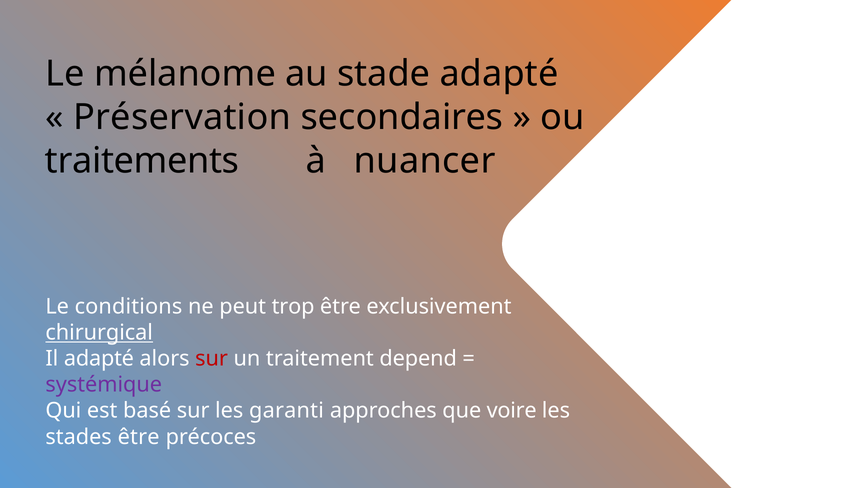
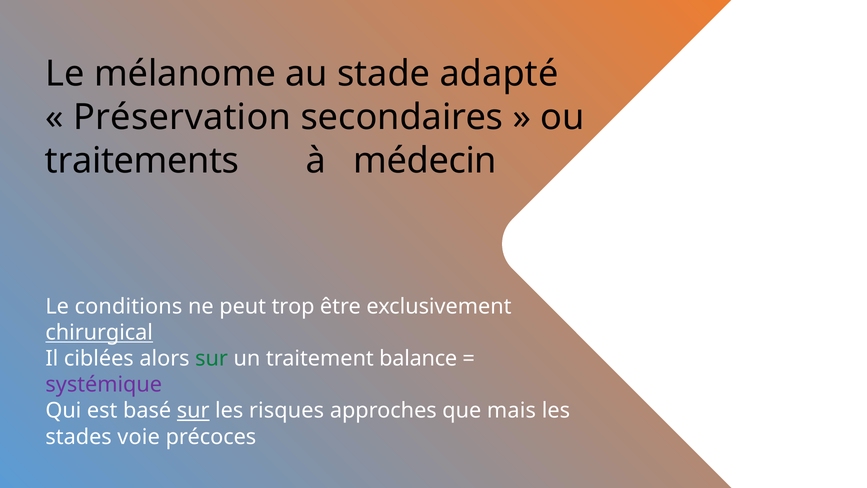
nuancer: nuancer -> médecin
Il adapté: adapté -> ciblées
sur at (212, 359) colour: red -> green
depend: depend -> balance
sur at (193, 411) underline: none -> present
garanti: garanti -> risques
voire: voire -> mais
stades être: être -> voie
